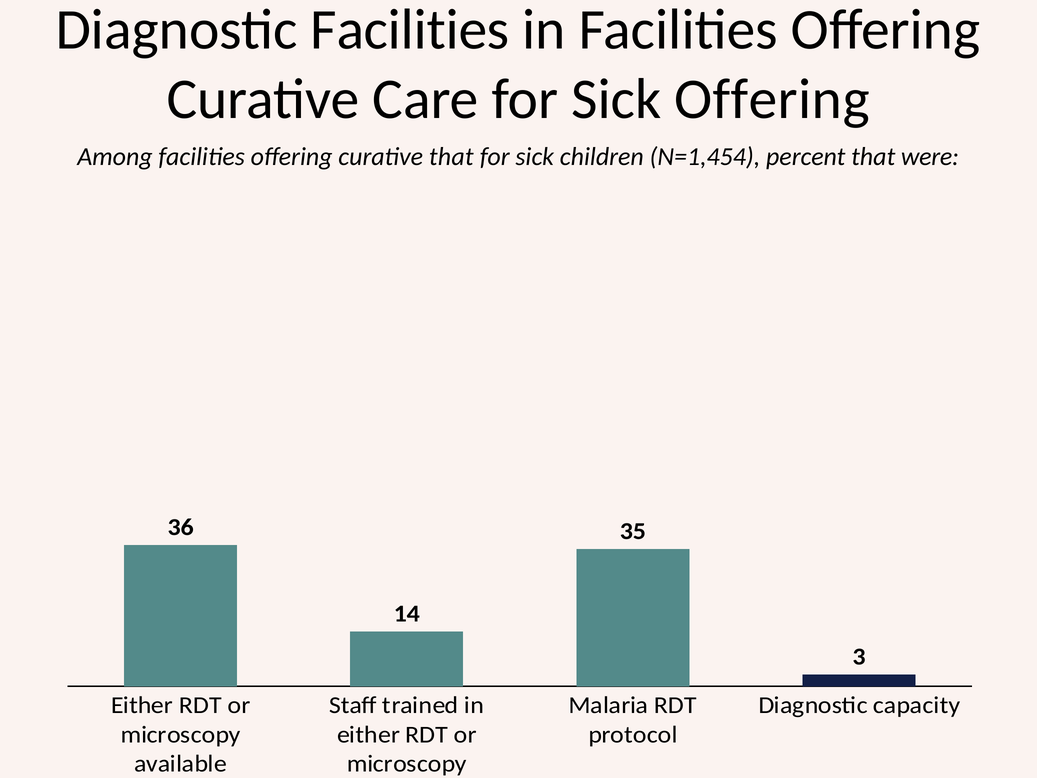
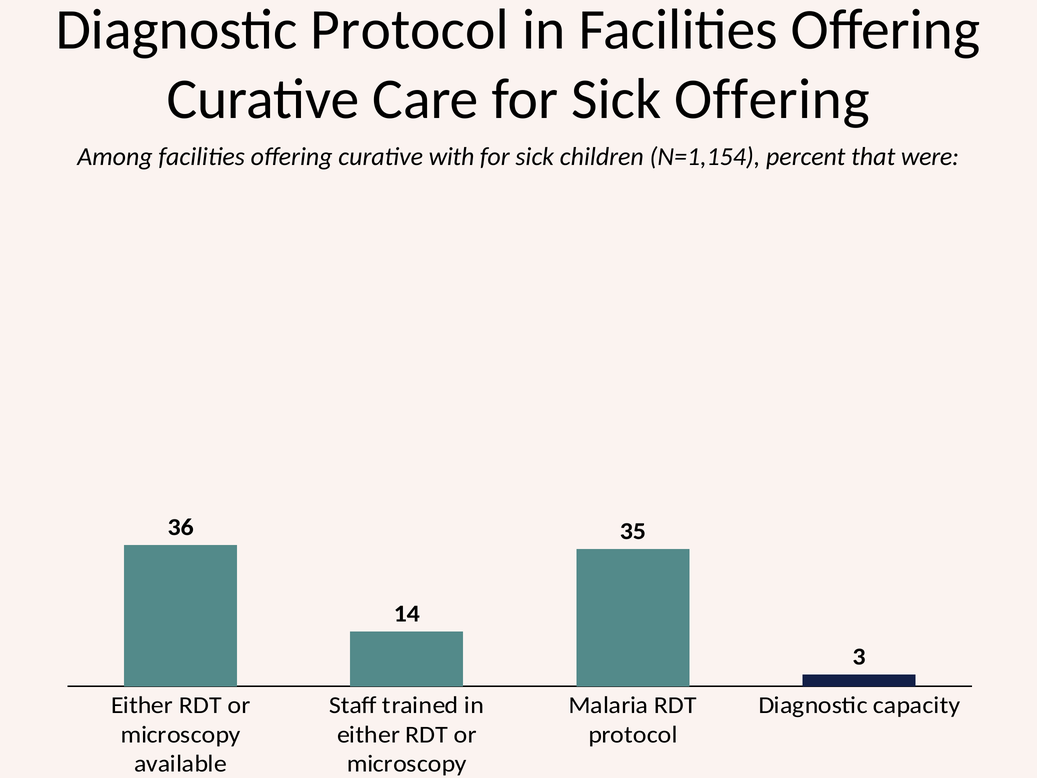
Diagnostic Facilities: Facilities -> Protocol
curative that: that -> with
N=1,454: N=1,454 -> N=1,154
